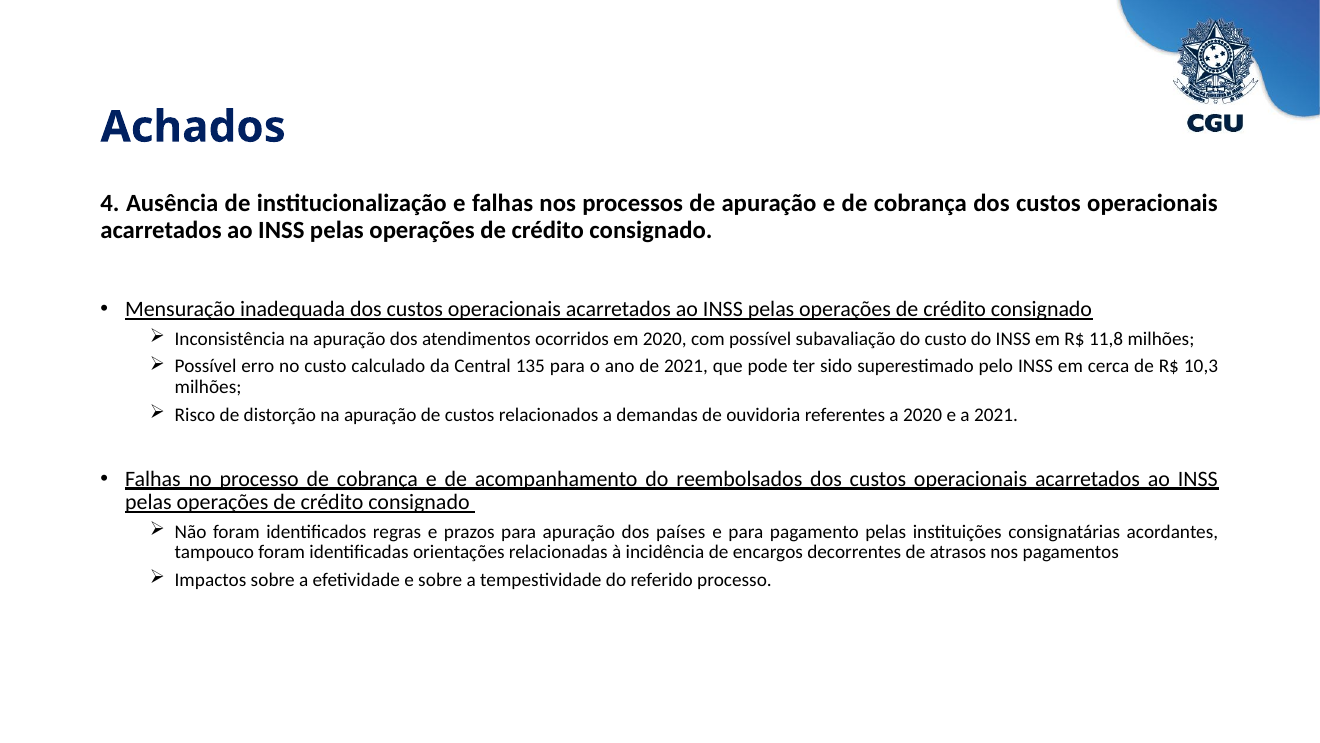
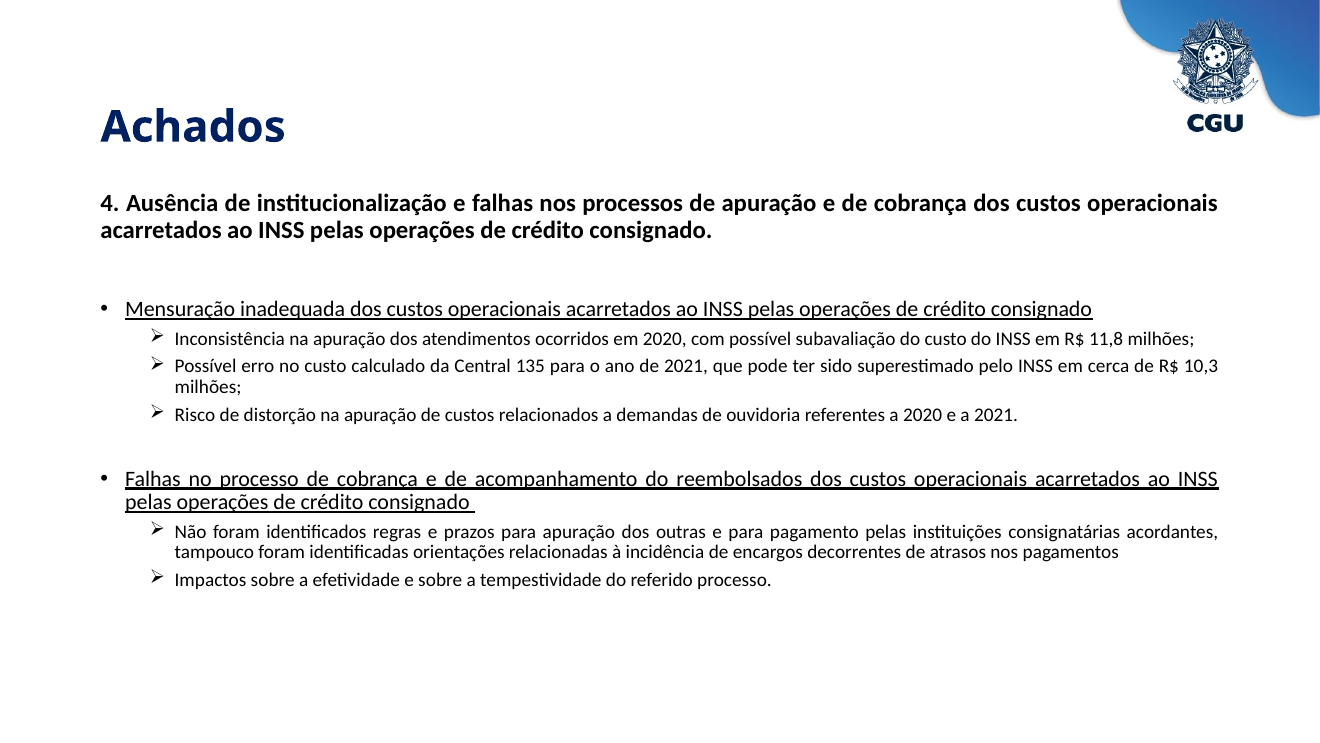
países: países -> outras
